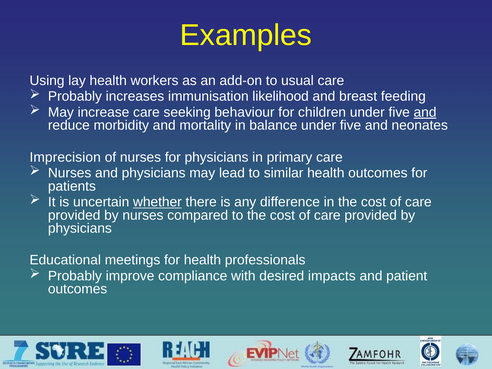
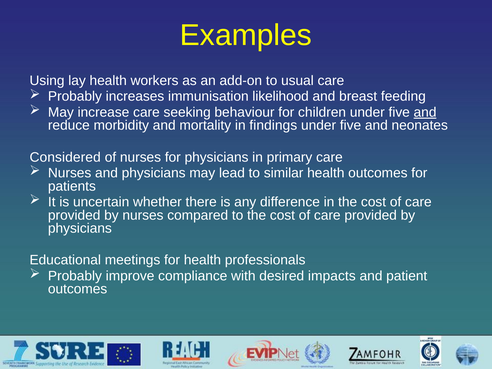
balance: balance -> findings
Imprecision: Imprecision -> Considered
whether underline: present -> none
